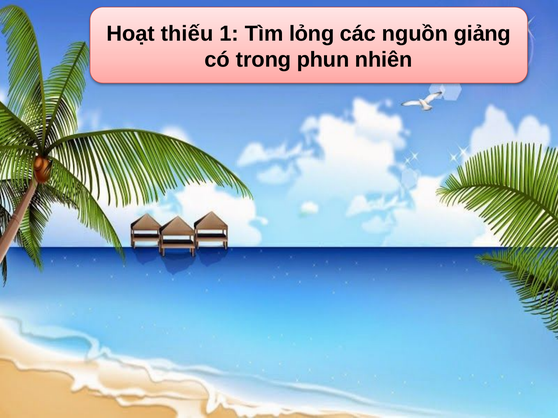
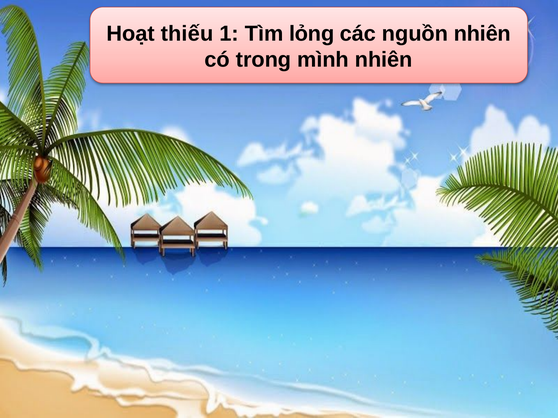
nguồn giảng: giảng -> nhiên
phun: phun -> mình
